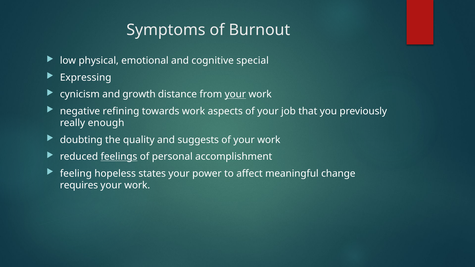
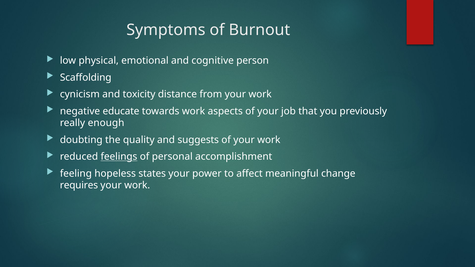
special: special -> person
Expressing: Expressing -> Scaffolding
growth: growth -> toxicity
your at (235, 94) underline: present -> none
refining: refining -> educate
